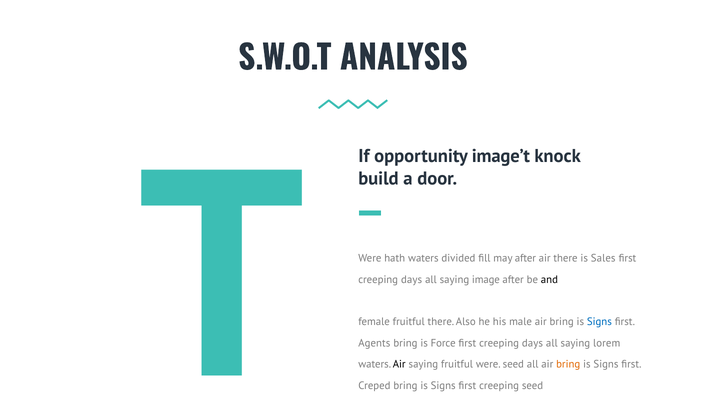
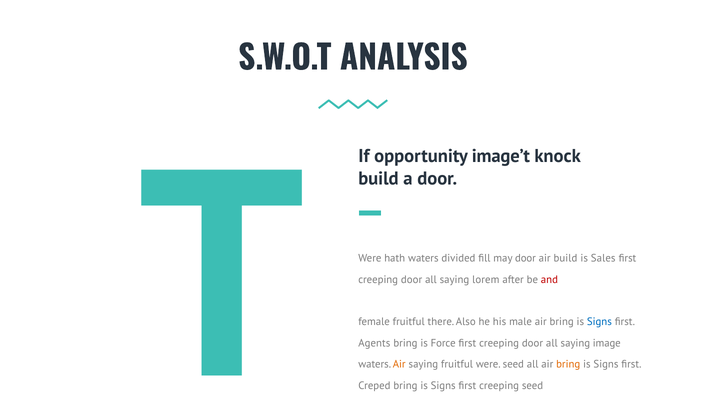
may after: after -> door
air there: there -> build
days at (412, 280): days -> door
image: image -> lorem
and colour: black -> red
days at (532, 343): days -> door
lorem: lorem -> image
Air at (399, 365) colour: black -> orange
